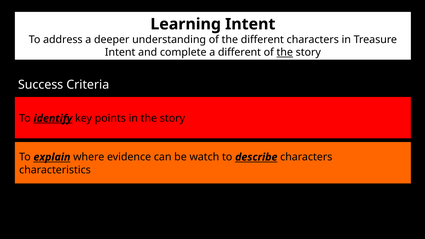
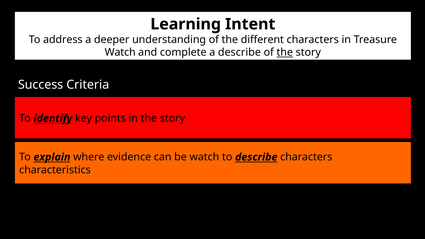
Intent at (120, 52): Intent -> Watch
a different: different -> describe
identify underline: present -> none
